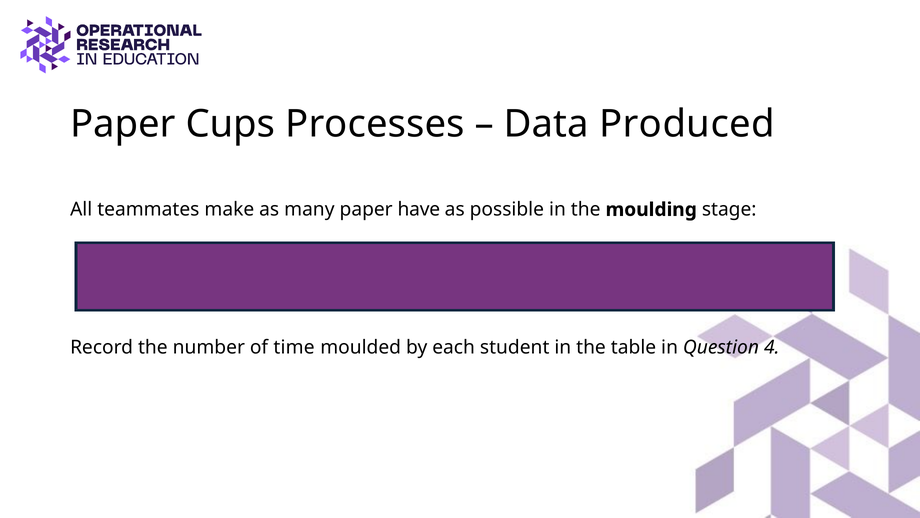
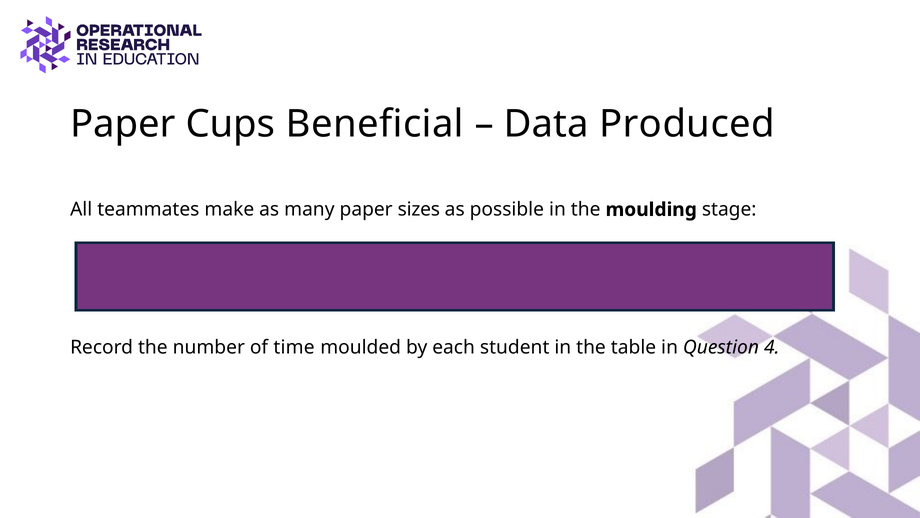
Processes: Processes -> Beneficial
have: have -> sizes
